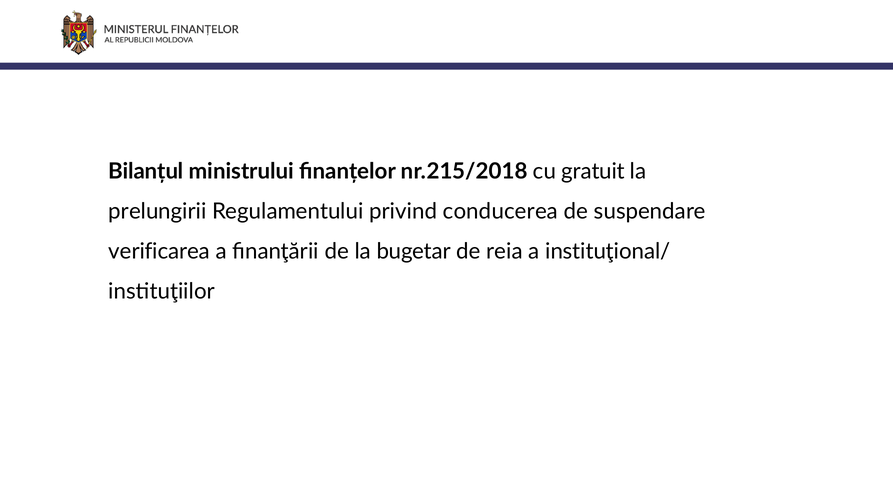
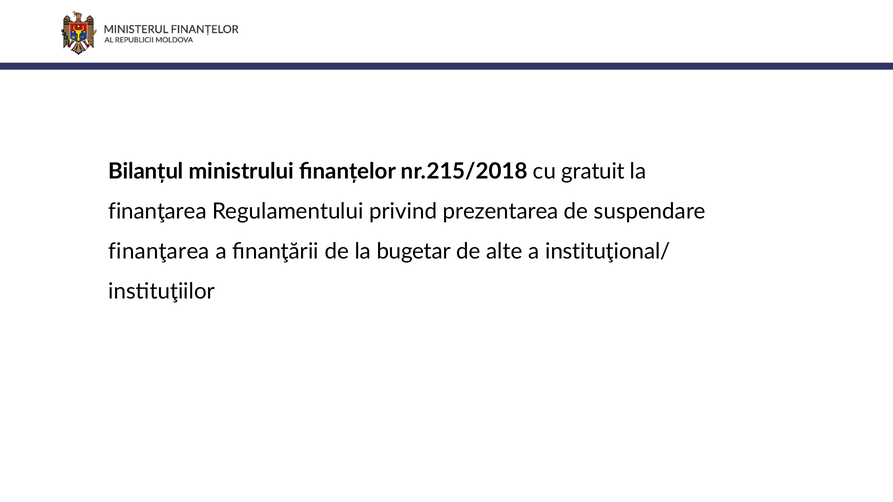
prelungirii at (157, 211): prelungirii -> finanţarea
conducerea: conducerea -> prezentarea
verificarea at (159, 252): verificarea -> finanţarea
reia: reia -> alte
